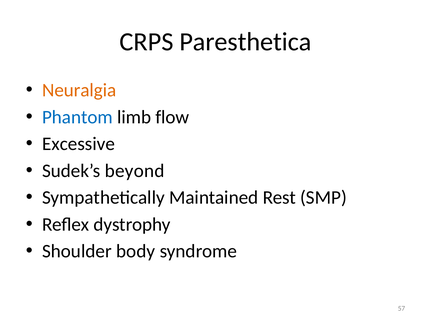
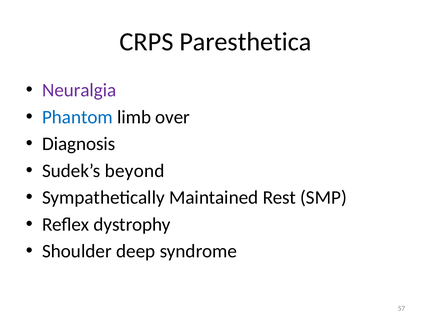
Neuralgia colour: orange -> purple
flow: flow -> over
Excessive: Excessive -> Diagnosis
body: body -> deep
